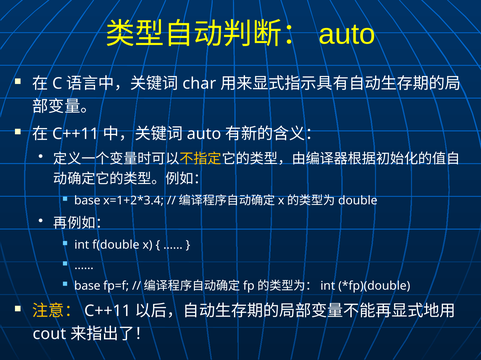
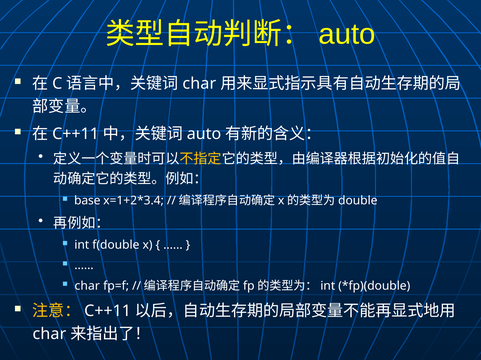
base at (87, 286): base -> char
cout at (49, 335): cout -> char
